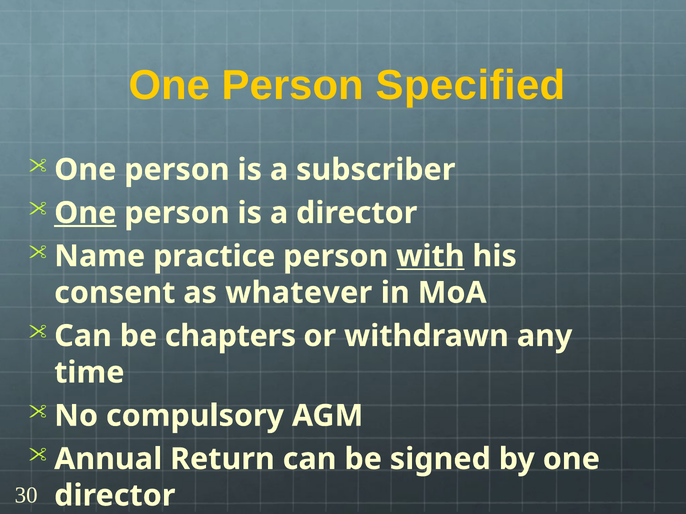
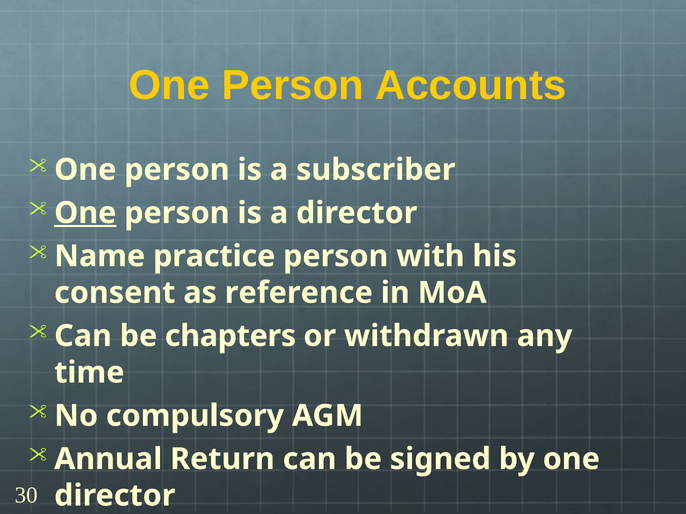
Specified: Specified -> Accounts
with underline: present -> none
whatever: whatever -> reference
